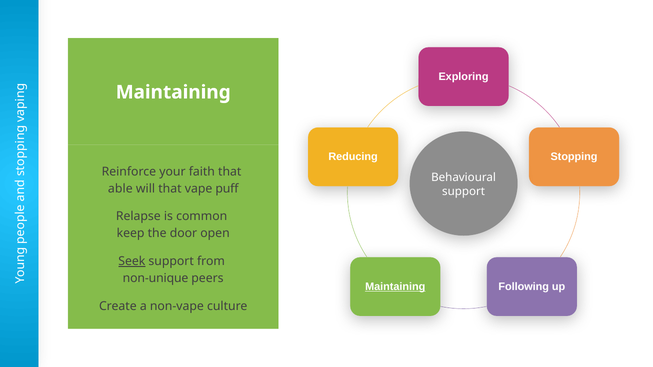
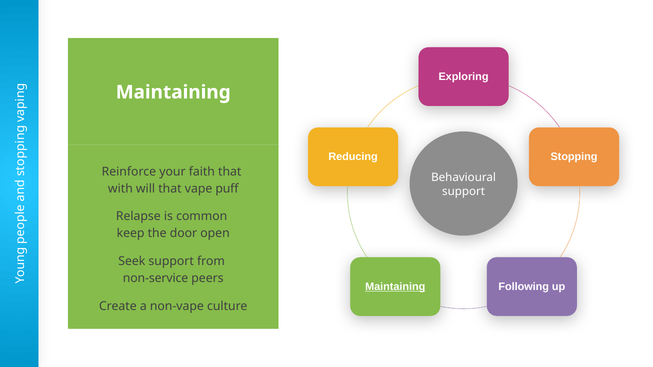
able: able -> with
Seek underline: present -> none
non-unique: non-unique -> non-service
